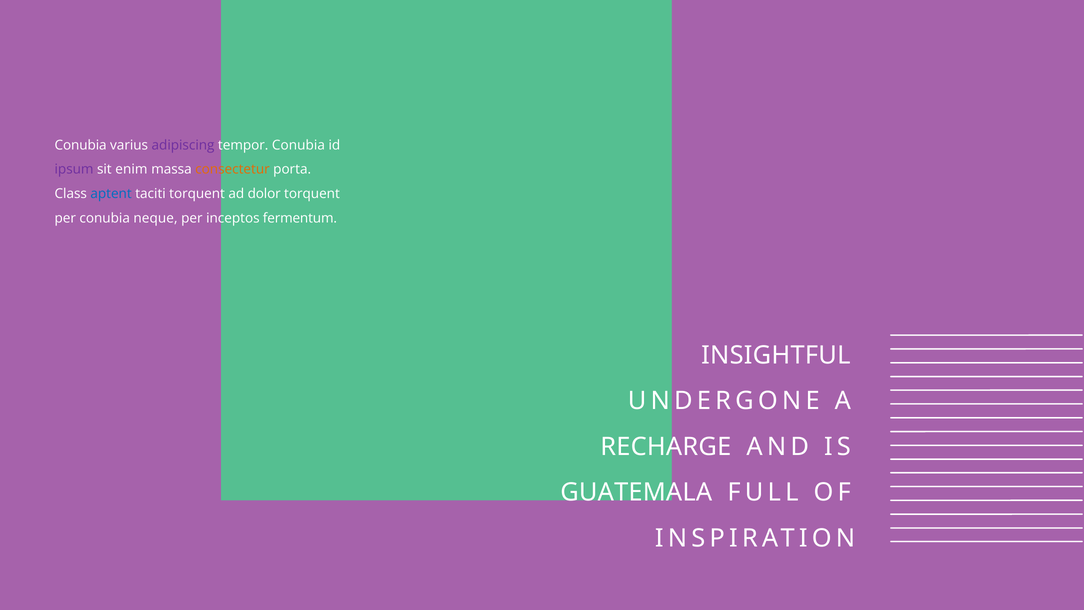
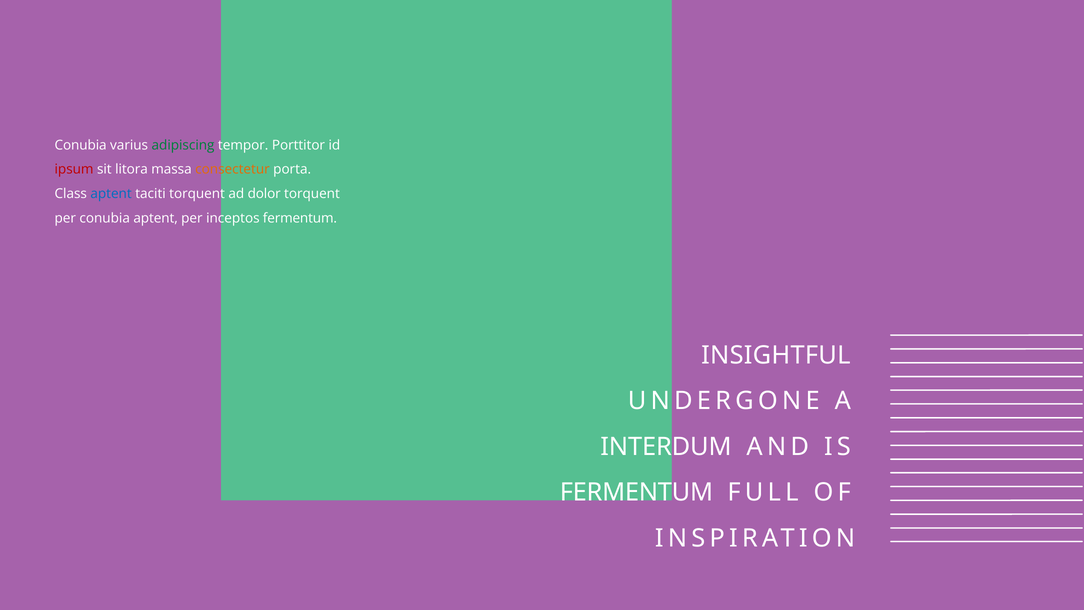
adipiscing colour: purple -> green
tempor Conubia: Conubia -> Porttitor
ipsum colour: purple -> red
enim: enim -> litora
conubia neque: neque -> aptent
RECHARGE: RECHARGE -> INTERDUM
GUATEMALA at (636, 492): GUATEMALA -> FERMENTUM
